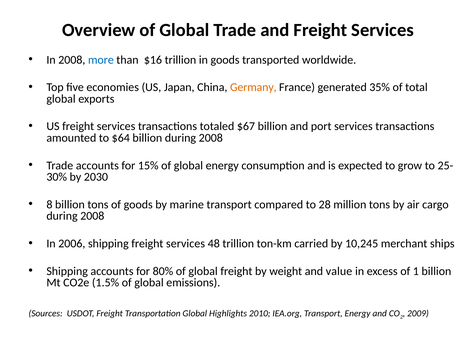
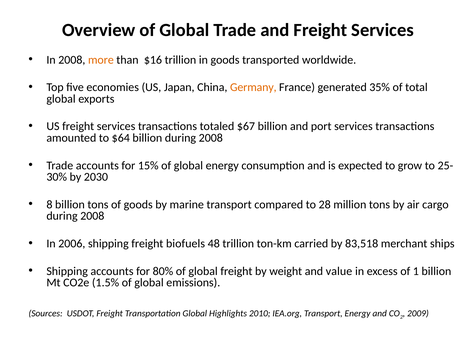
more colour: blue -> orange
shipping freight services: services -> biofuels
10,245: 10,245 -> 83,518
